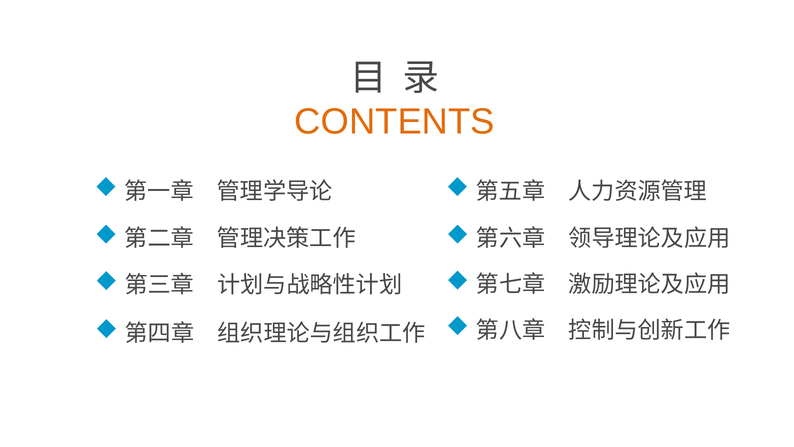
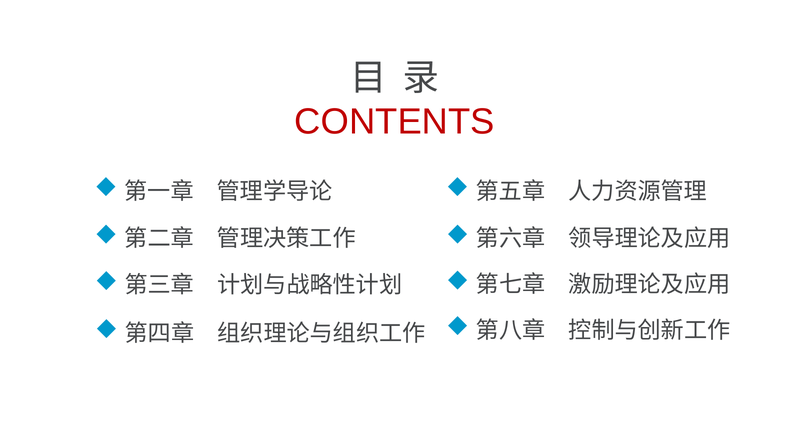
CONTENTS colour: orange -> red
